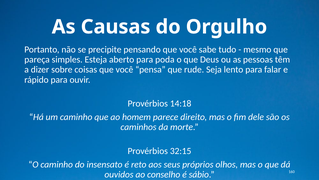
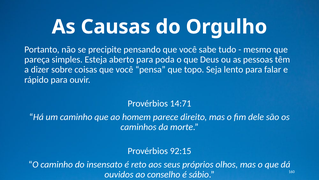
rude: rude -> topo
14:18: 14:18 -> 14:71
32:15: 32:15 -> 92:15
